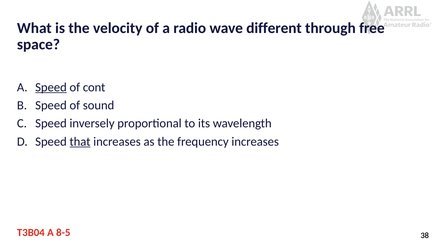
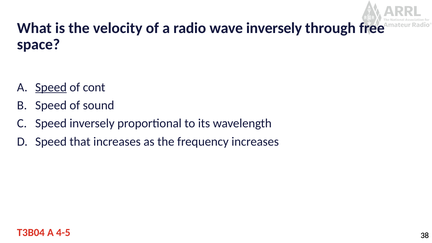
wave different: different -> inversely
that underline: present -> none
8-5: 8-5 -> 4-5
